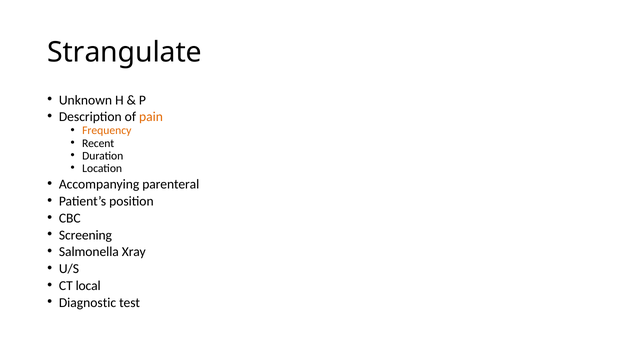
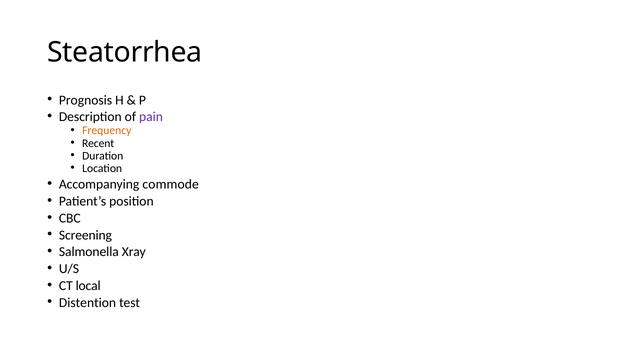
Strangulate: Strangulate -> Steatorrhea
Unknown: Unknown -> Prognosis
pain colour: orange -> purple
parenteral: parenteral -> commode
Diagnostic: Diagnostic -> Distention
